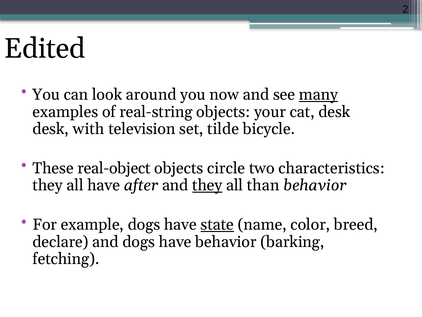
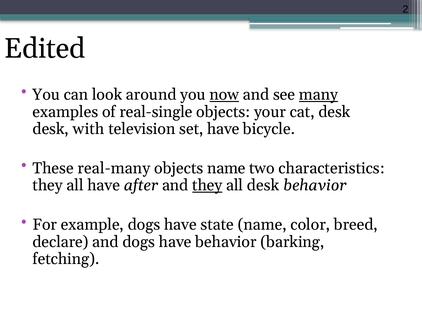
now underline: none -> present
real-string: real-string -> real-single
set tilde: tilde -> have
real-object: real-object -> real-many
objects circle: circle -> name
all than: than -> desk
state underline: present -> none
